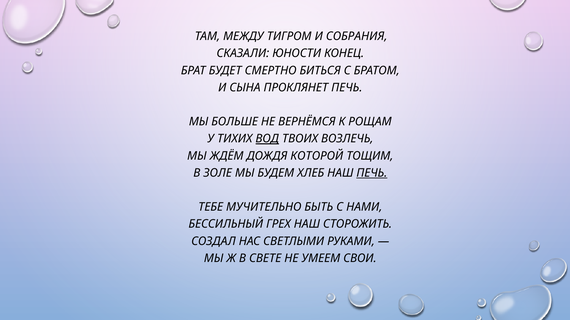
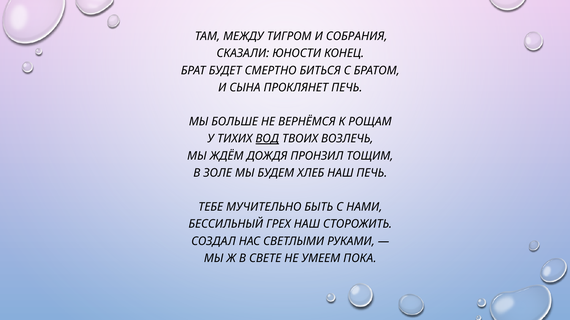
КОТОРОЙ: КОТОРОЙ -> ПРОНЗИЛ
ПЕЧЬ at (372, 173) underline: present -> none
СВОИ: СВОИ -> ПОКА
